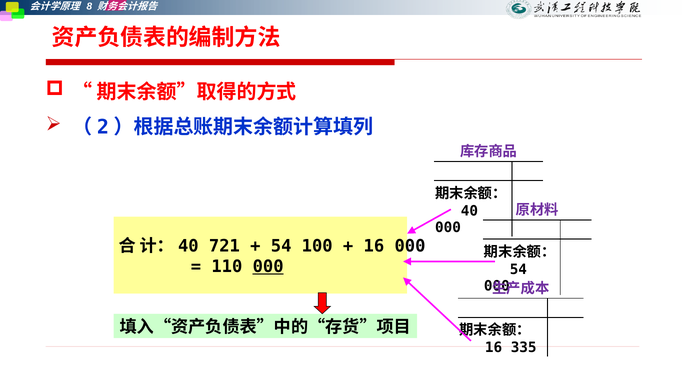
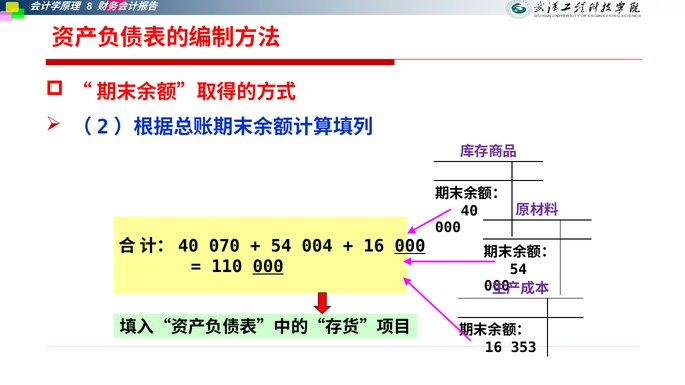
721: 721 -> 070
100: 100 -> 004
000 at (410, 246) underline: none -> present
335: 335 -> 353
